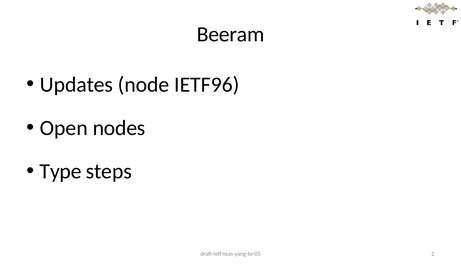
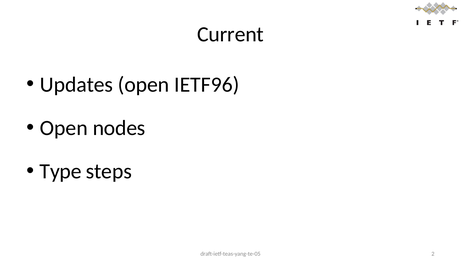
Beeram: Beeram -> Current
Updates node: node -> open
